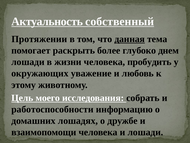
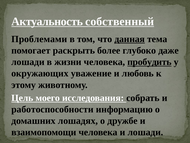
Протяжении: Протяжении -> Проблемами
днем: днем -> даже
пробудить underline: none -> present
